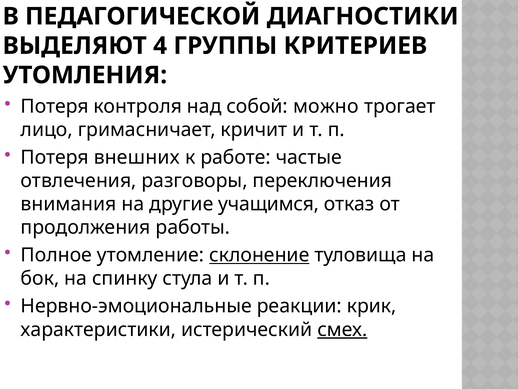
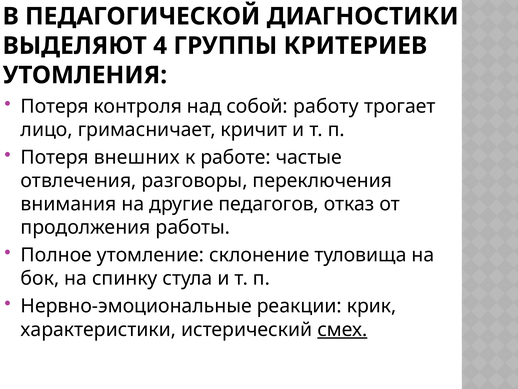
можно: можно -> работу
учащимся: учащимся -> педагогов
склонение underline: present -> none
